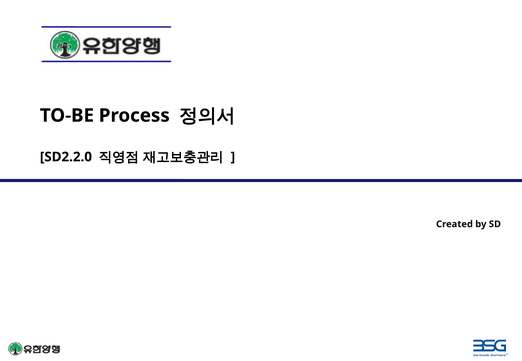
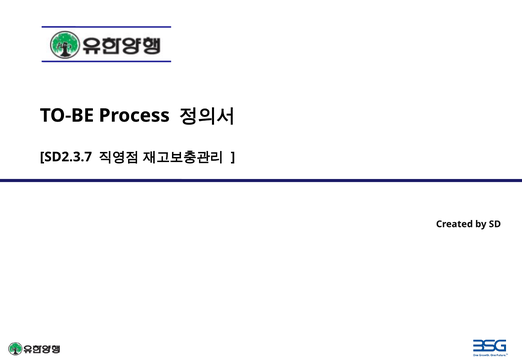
SD2.2.0: SD2.2.0 -> SD2.3.7
